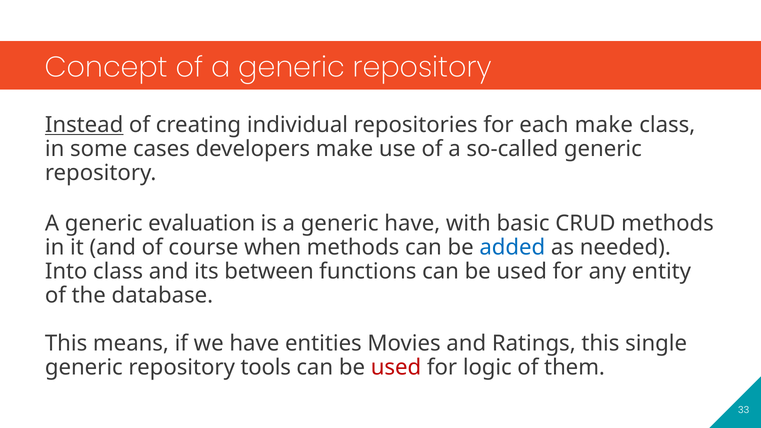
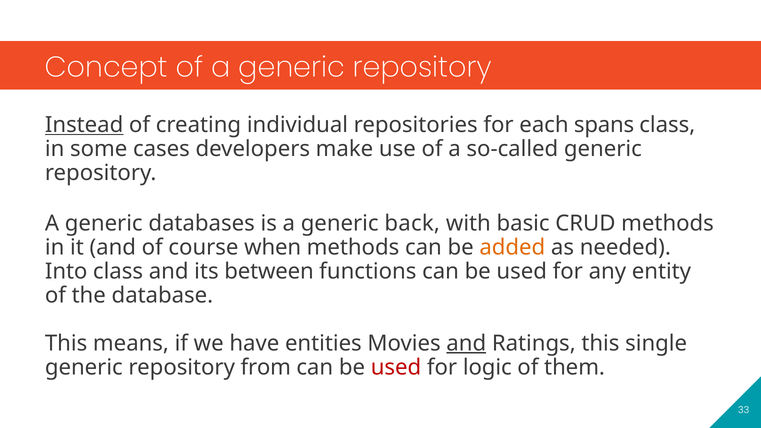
each make: make -> spans
evaluation: evaluation -> databases
generic have: have -> back
added colour: blue -> orange
and at (466, 343) underline: none -> present
tools: tools -> from
